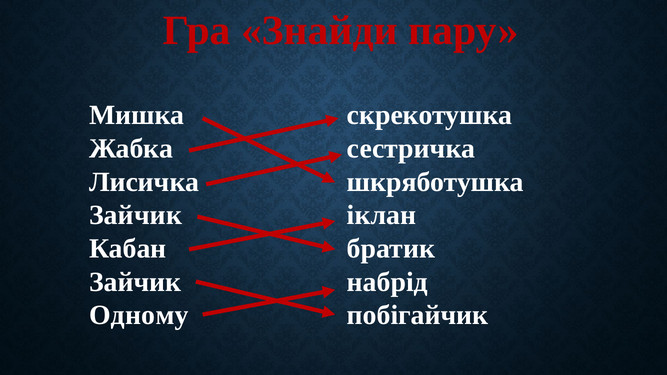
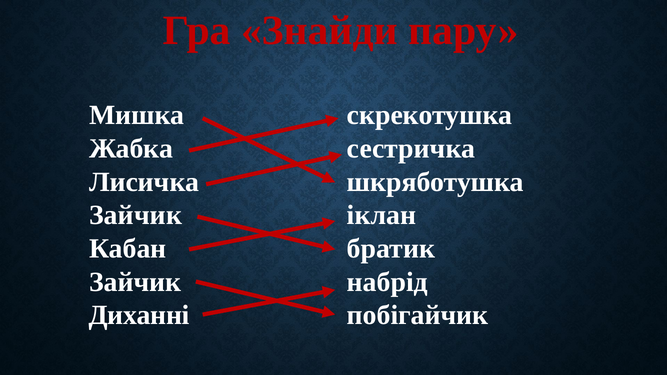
Одному: Одному -> Диханні
